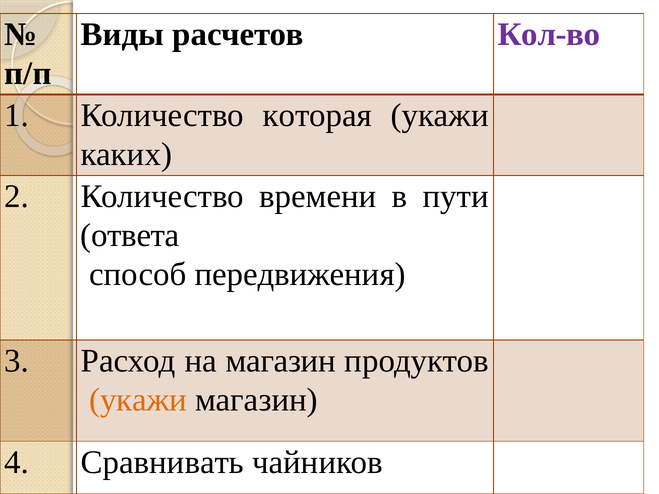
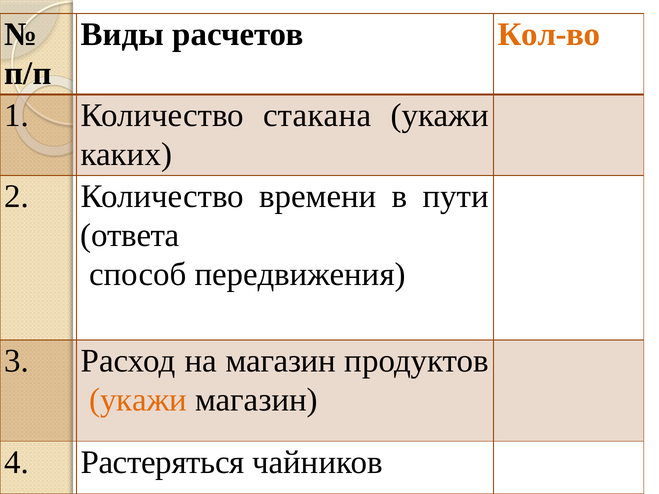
Кол-во colour: purple -> orange
которая: которая -> стакана
Сравнивать: Сравнивать -> Растеряться
